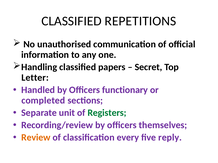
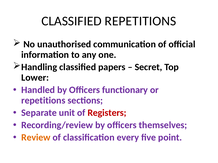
Letter: Letter -> Lower
completed at (43, 101): completed -> repetitions
Registers colour: green -> red
reply: reply -> point
